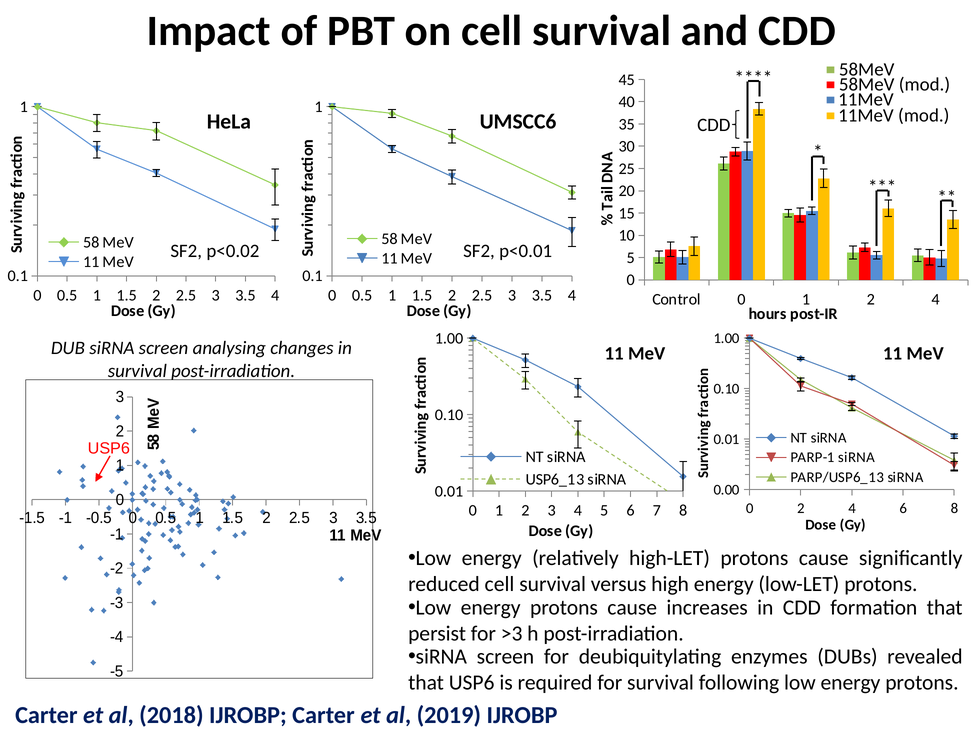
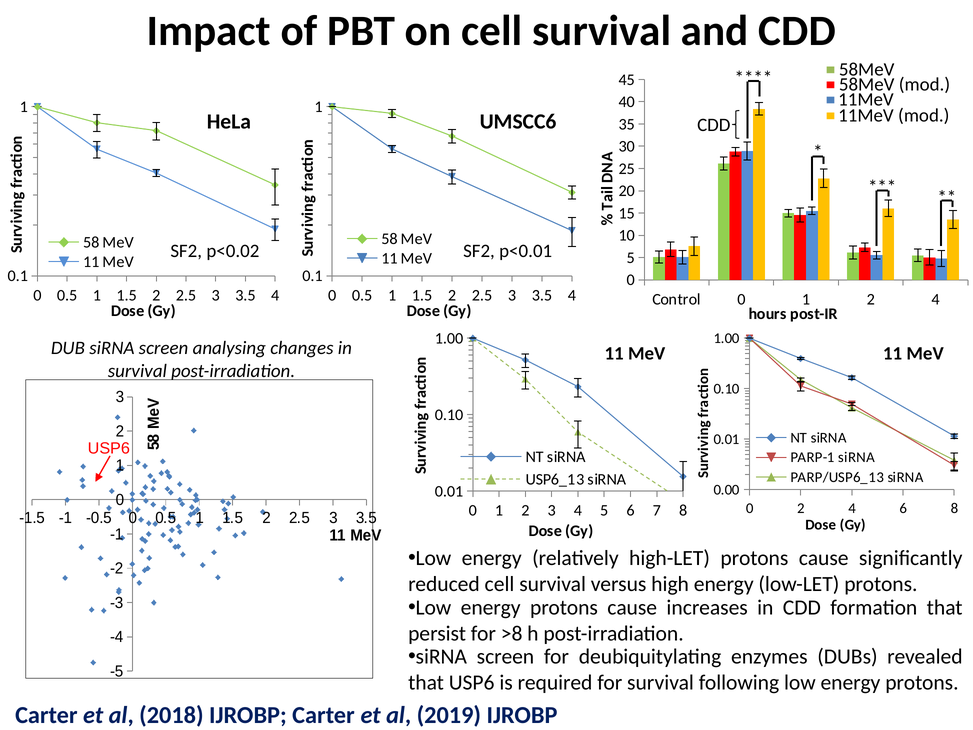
>3: >3 -> >8
